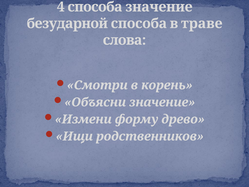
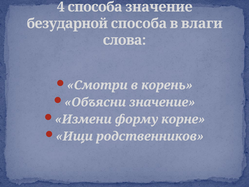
траве: траве -> влаги
древо: древо -> корне
